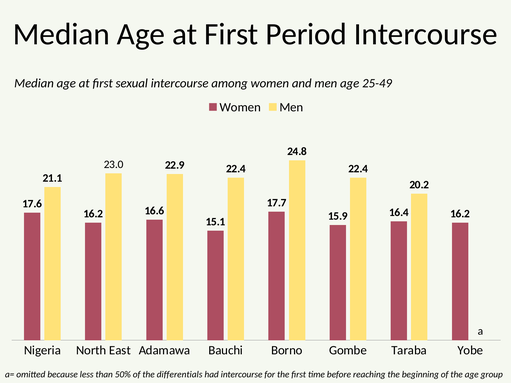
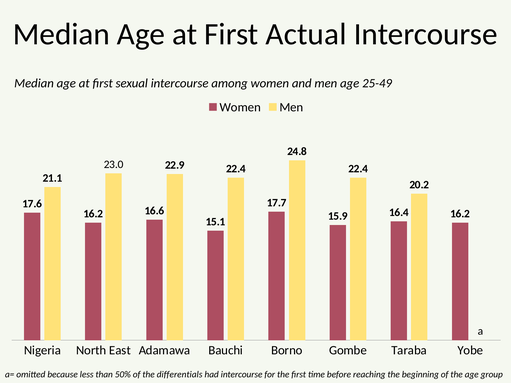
Period: Period -> Actual
